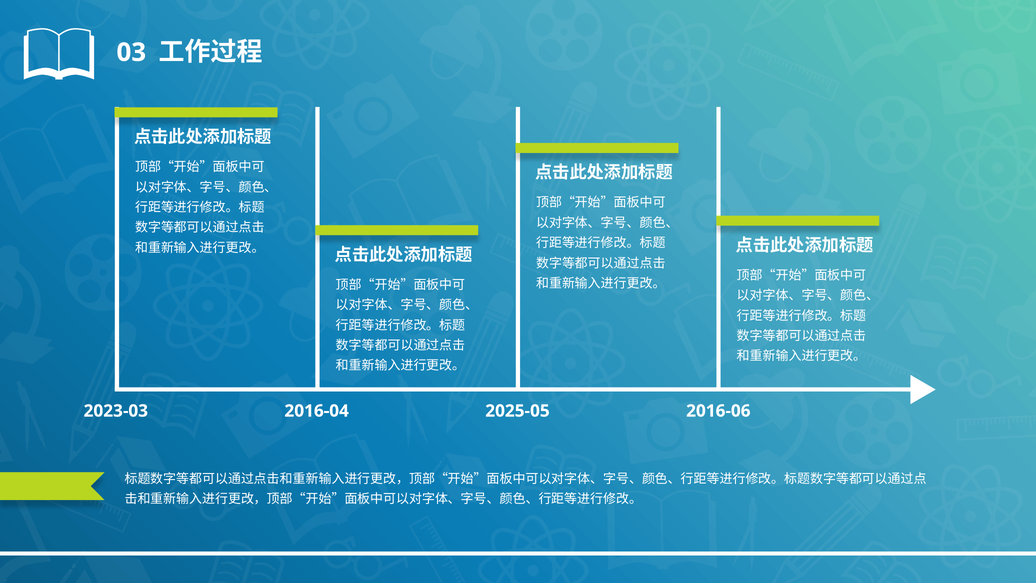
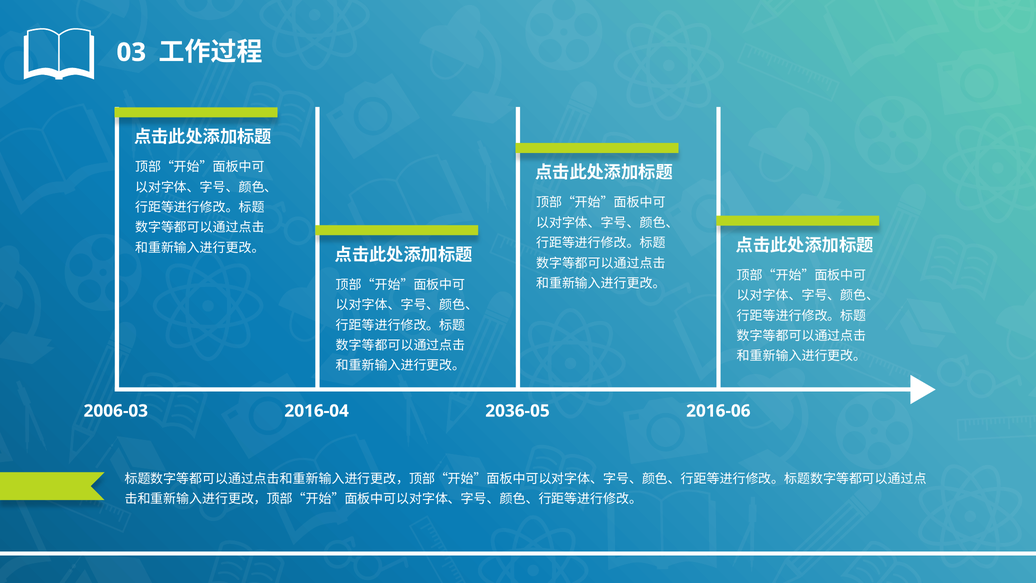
2023-03: 2023-03 -> 2006-03
2025-05: 2025-05 -> 2036-05
